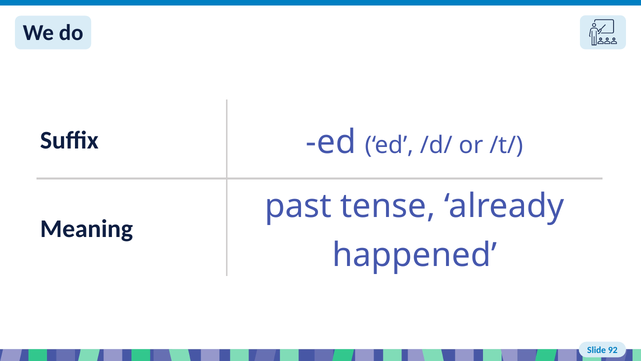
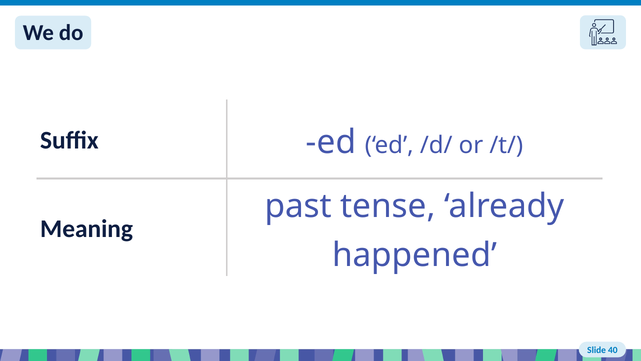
92: 92 -> 40
